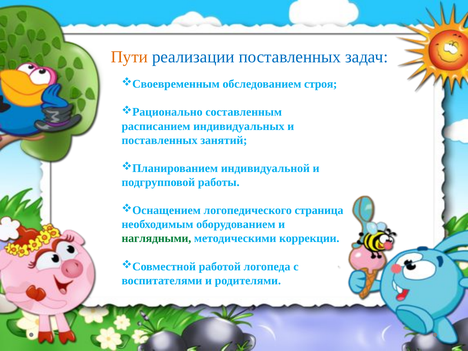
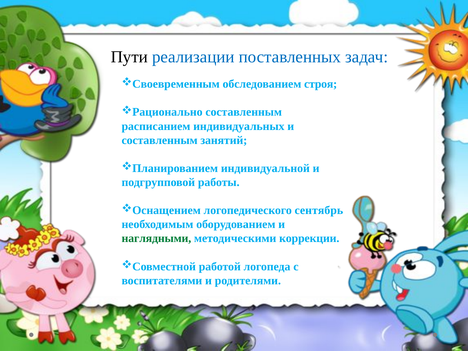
Пути colour: orange -> black
поставленных at (160, 140): поставленных -> составленным
страница: страница -> сентябрь
